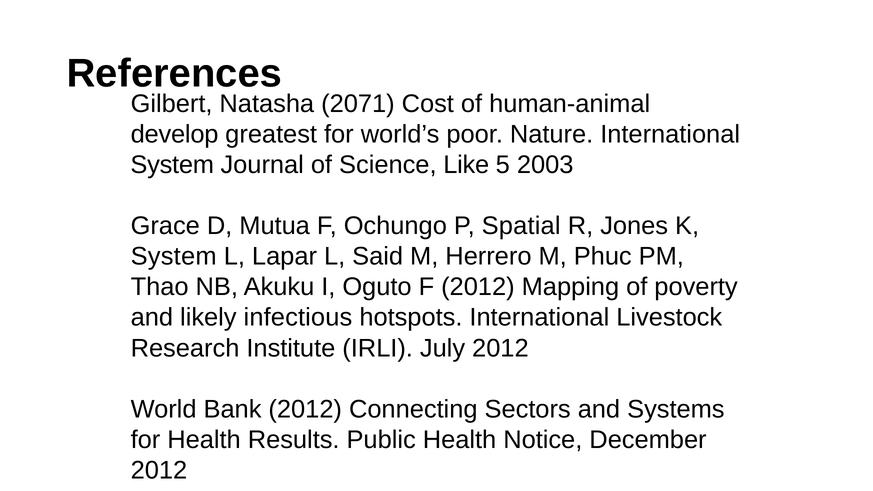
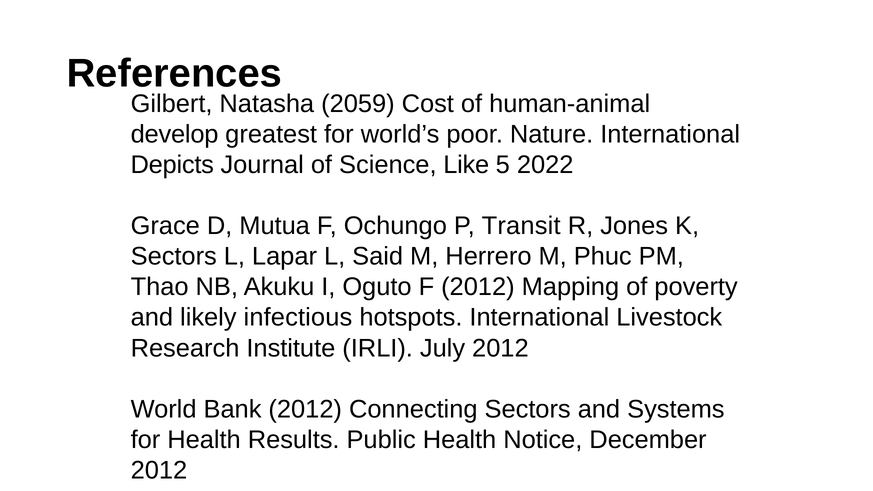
2071: 2071 -> 2059
System at (172, 165): System -> Depicts
2003: 2003 -> 2022
Spatial: Spatial -> Transit
System at (174, 256): System -> Sectors
